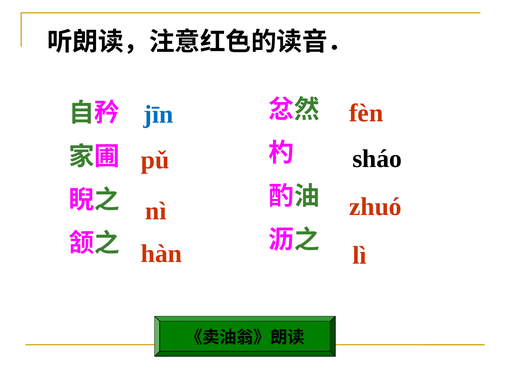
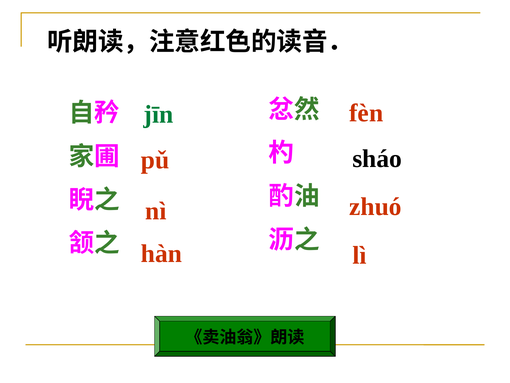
jīn colour: blue -> green
